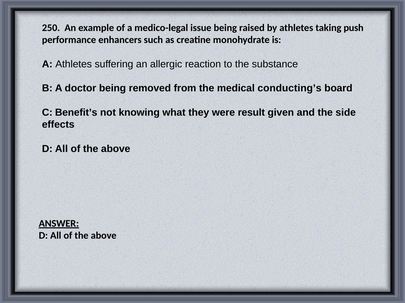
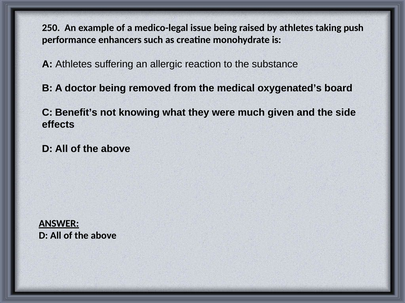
conducting’s: conducting’s -> oxygenated’s
result: result -> much
